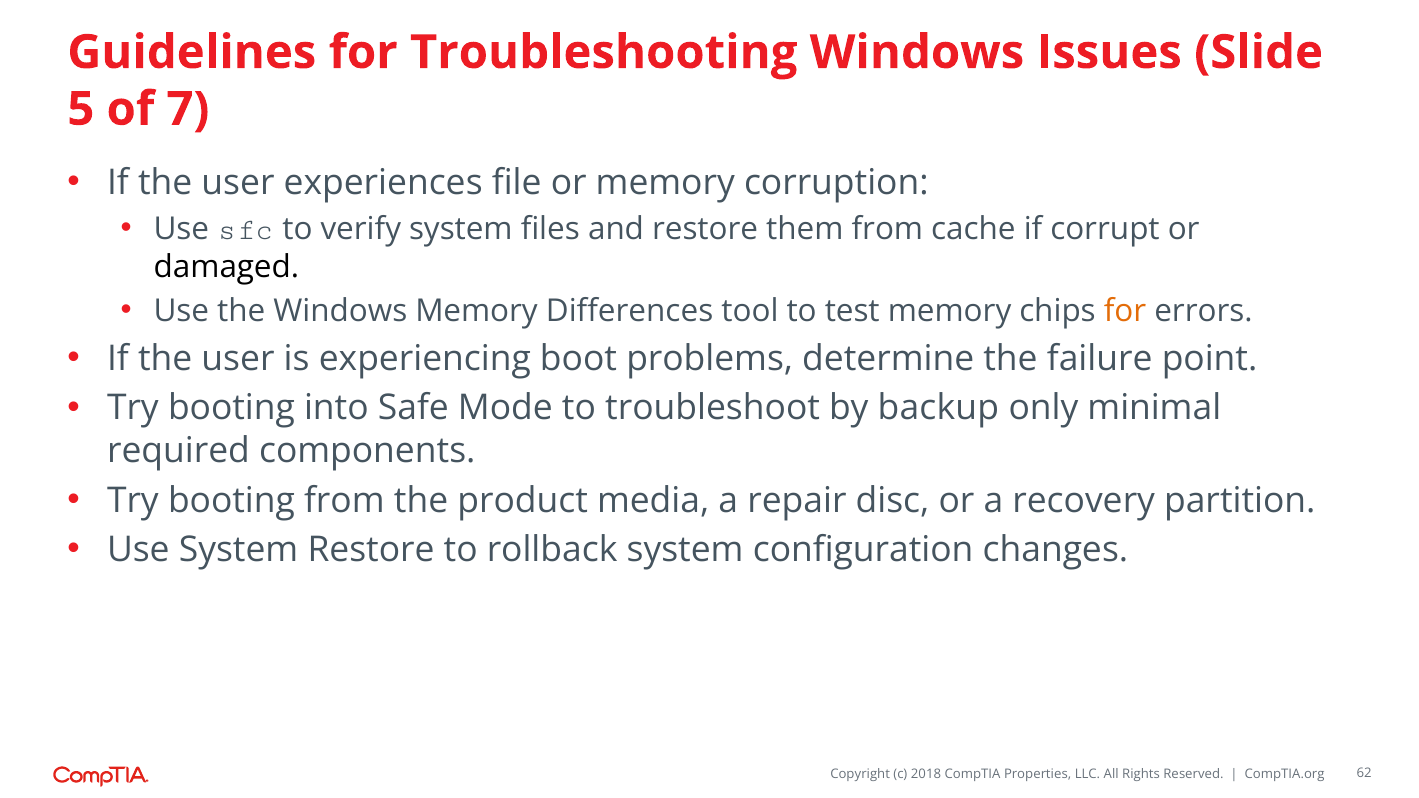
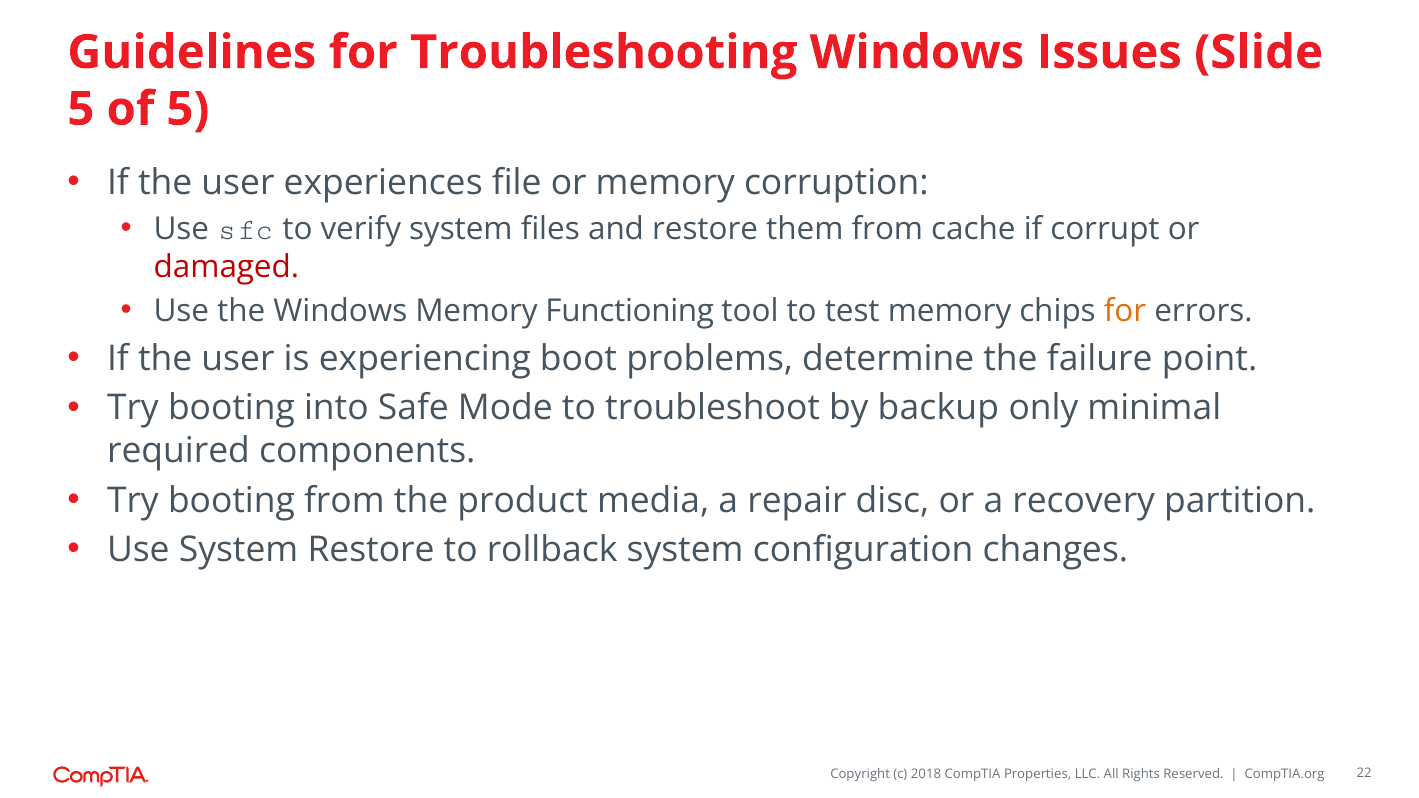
of 7: 7 -> 5
damaged colour: black -> red
Differences: Differences -> Functioning
62: 62 -> 22
